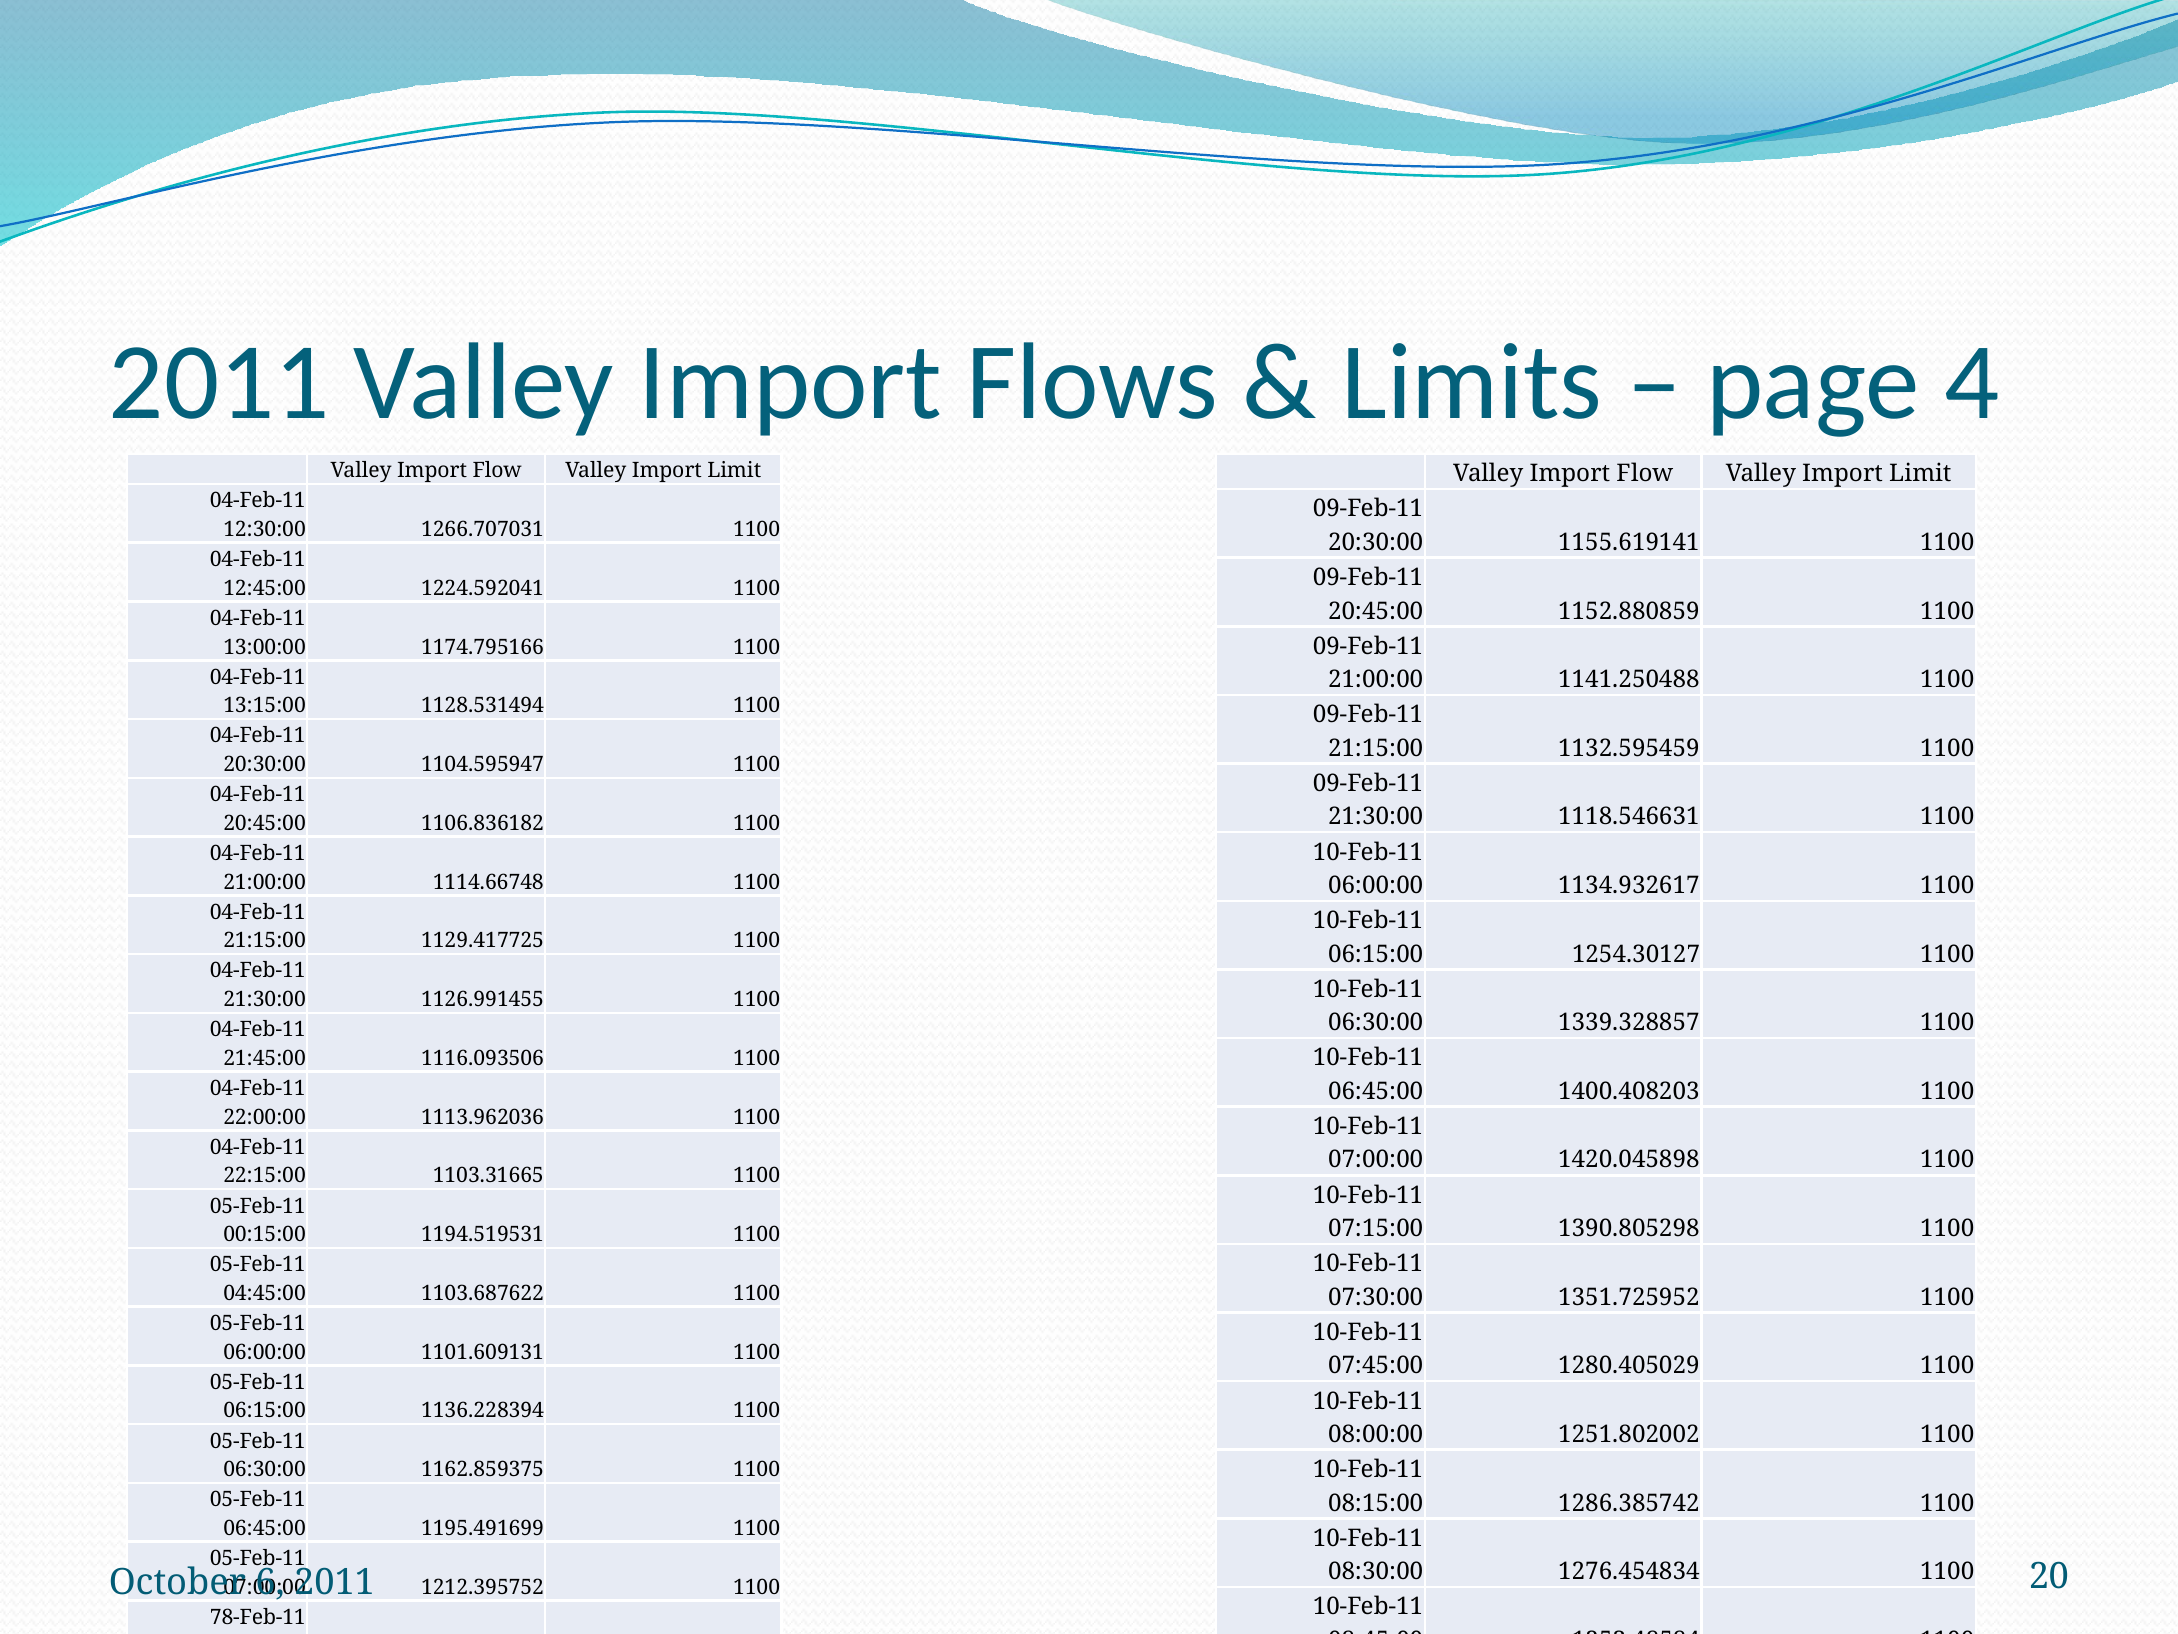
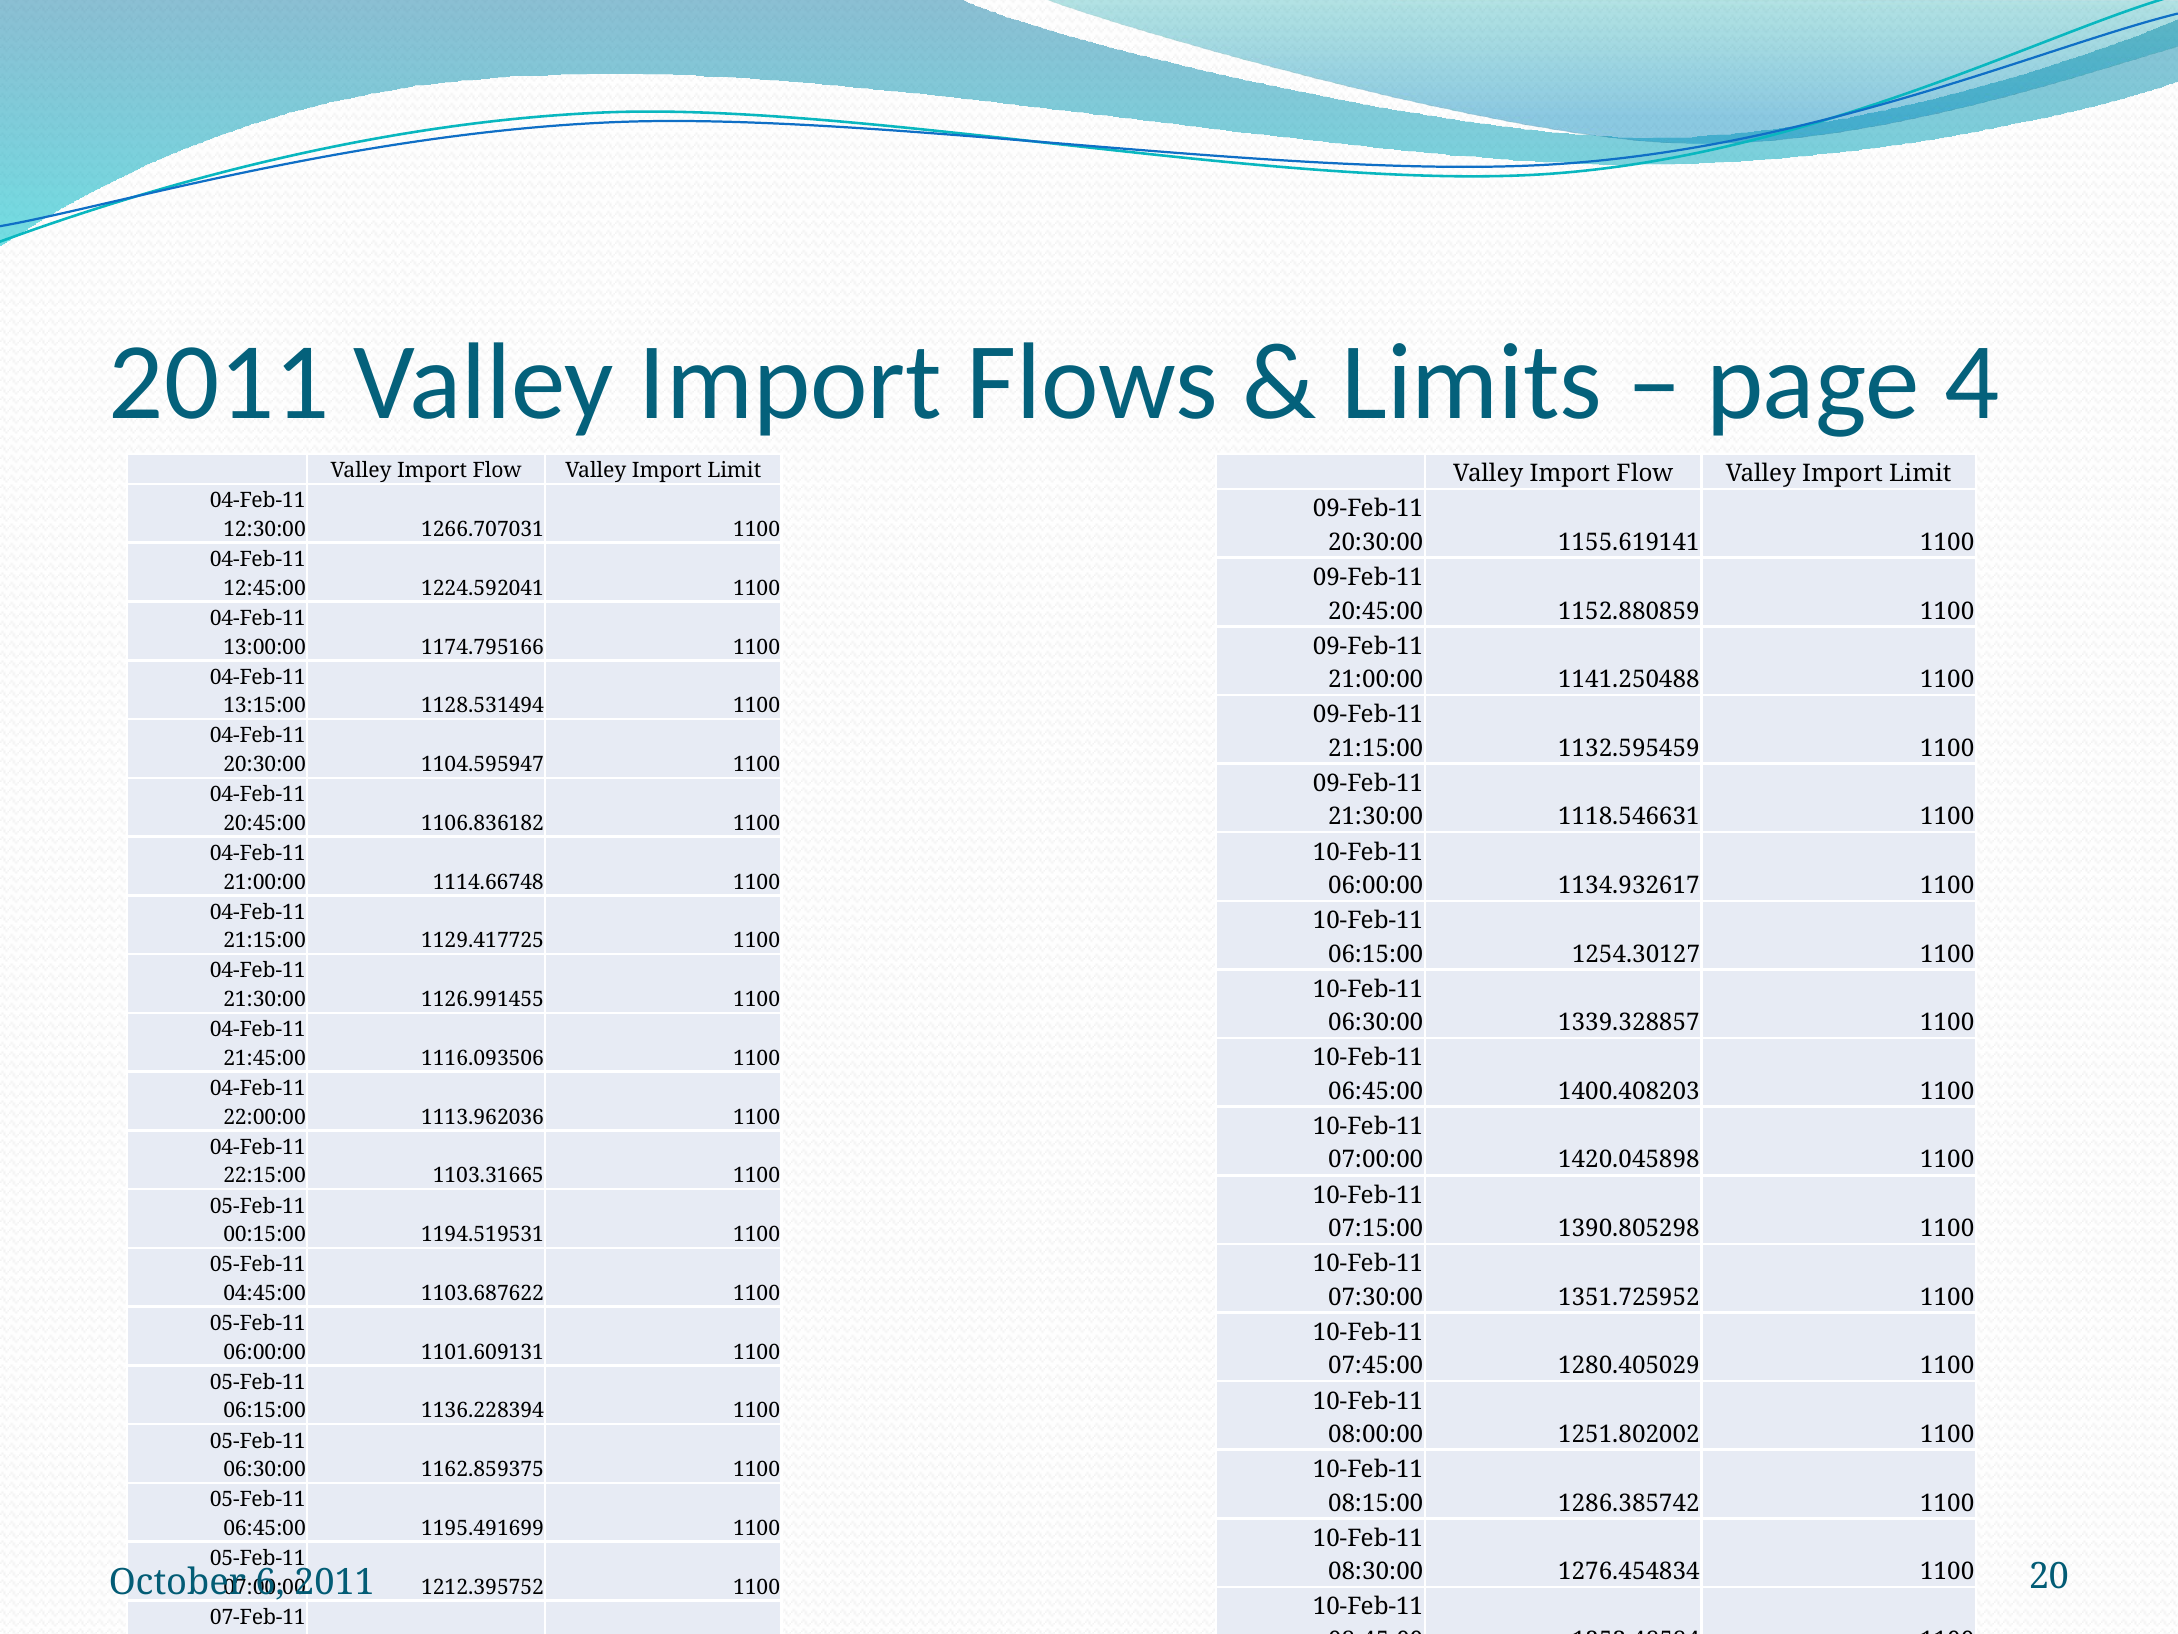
78-Feb-11: 78-Feb-11 -> 07-Feb-11
